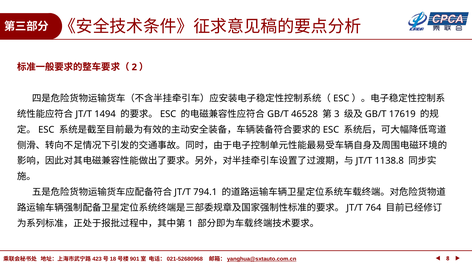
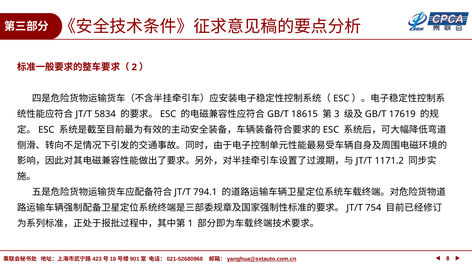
1494: 1494 -> 5834
46528: 46528 -> 18615
1138.8: 1138.8 -> 1171.2
764: 764 -> 754
